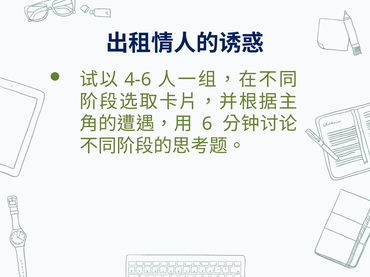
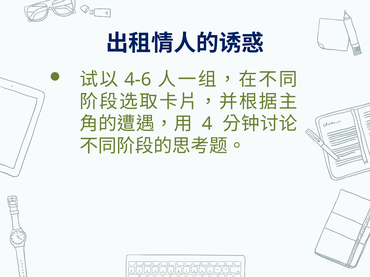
6: 6 -> 4
